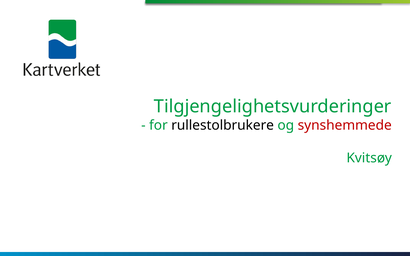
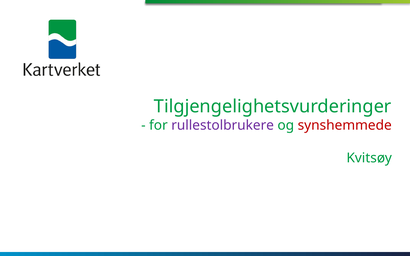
rullestolbrukere colour: black -> purple
